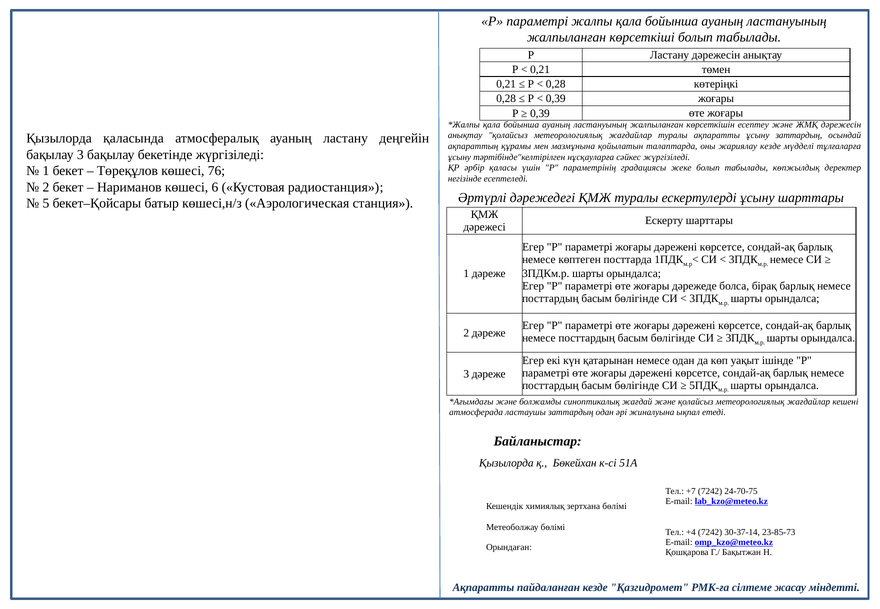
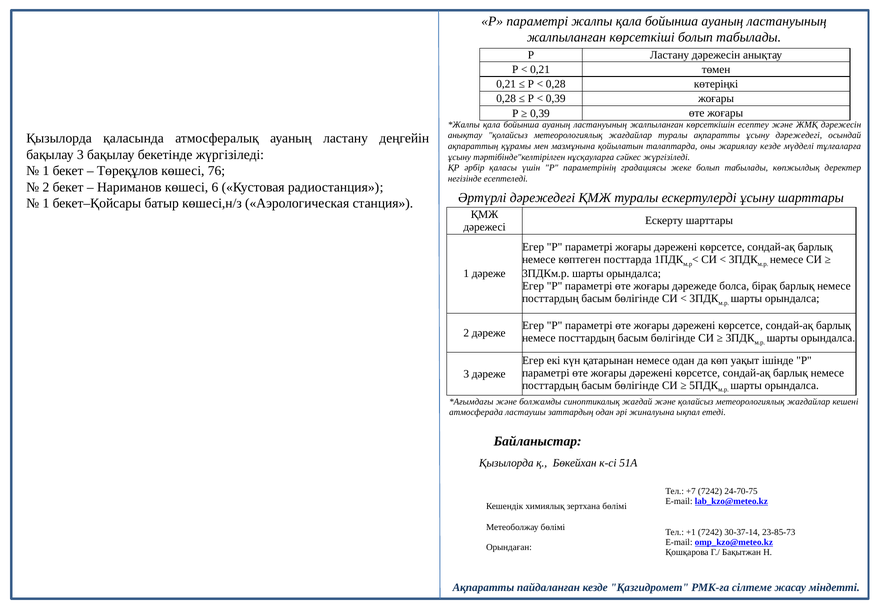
ұсыну заттардың: заттардың -> дәрежедегі
5 at (46, 204): 5 -> 1
+4: +4 -> +1
